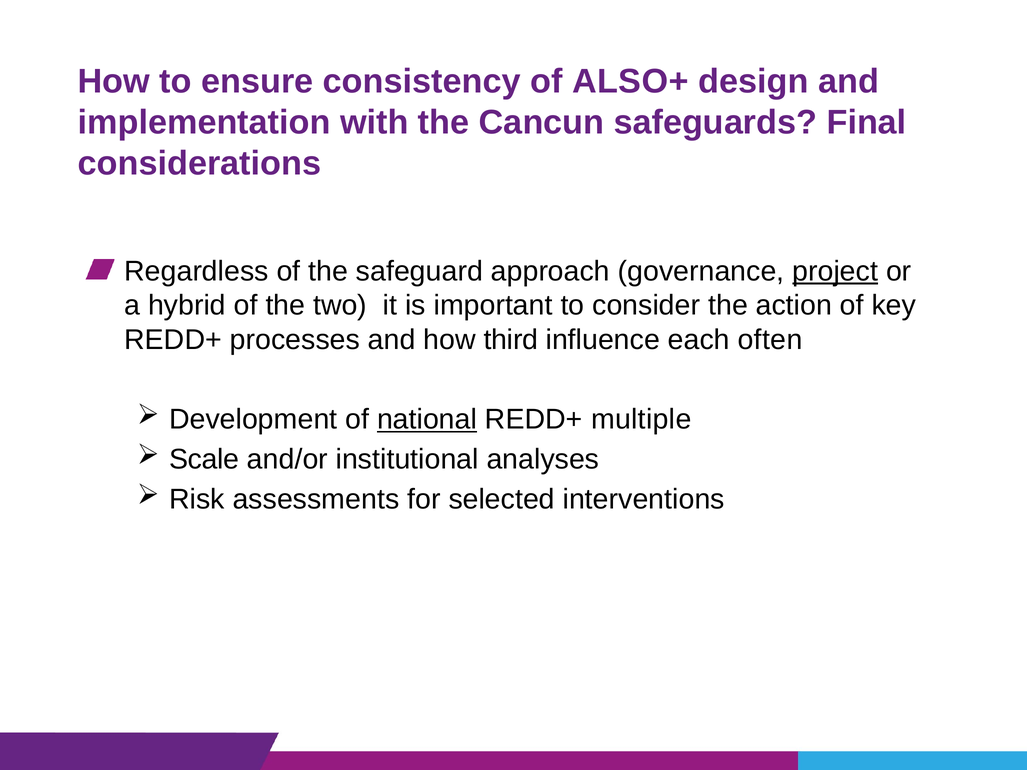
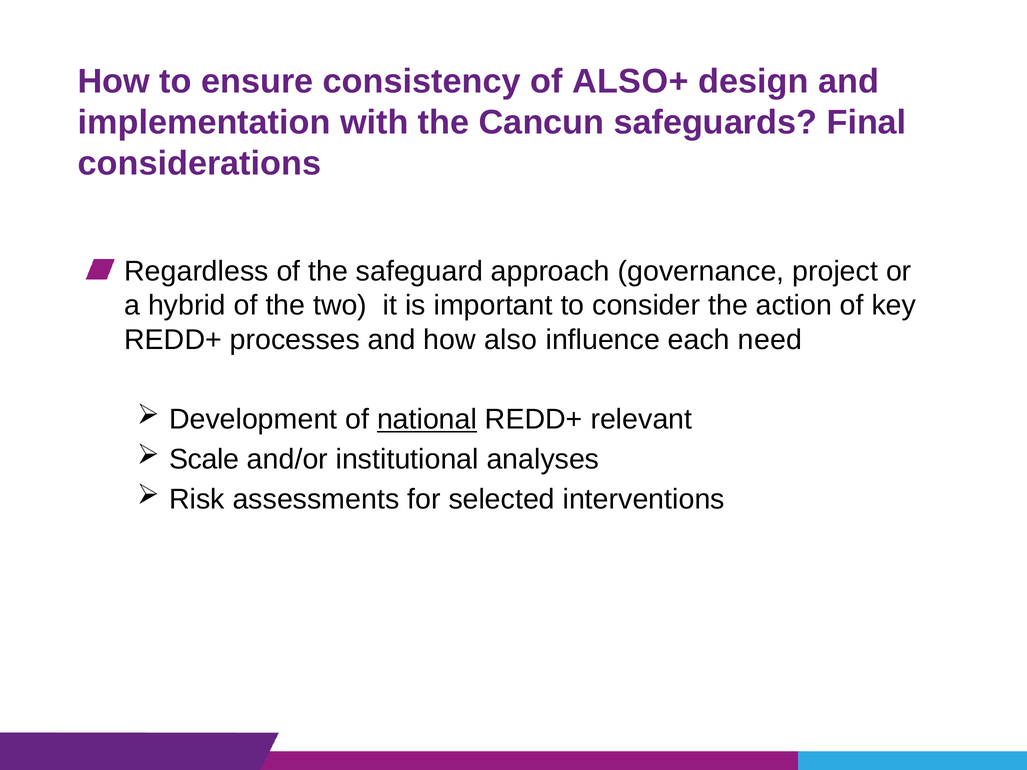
project underline: present -> none
third: third -> also
often: often -> need
multiple: multiple -> relevant
